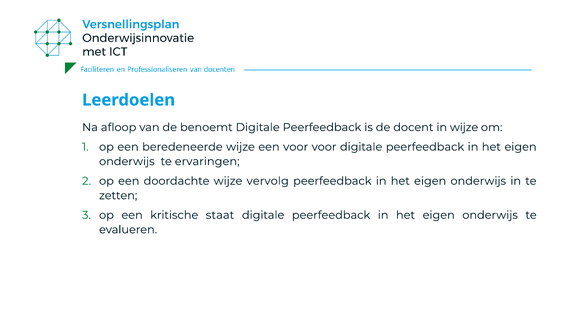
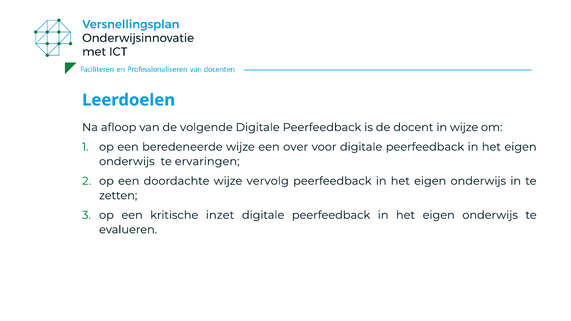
benoemt: benoemt -> volgende
een voor: voor -> over
staat: staat -> inzet
